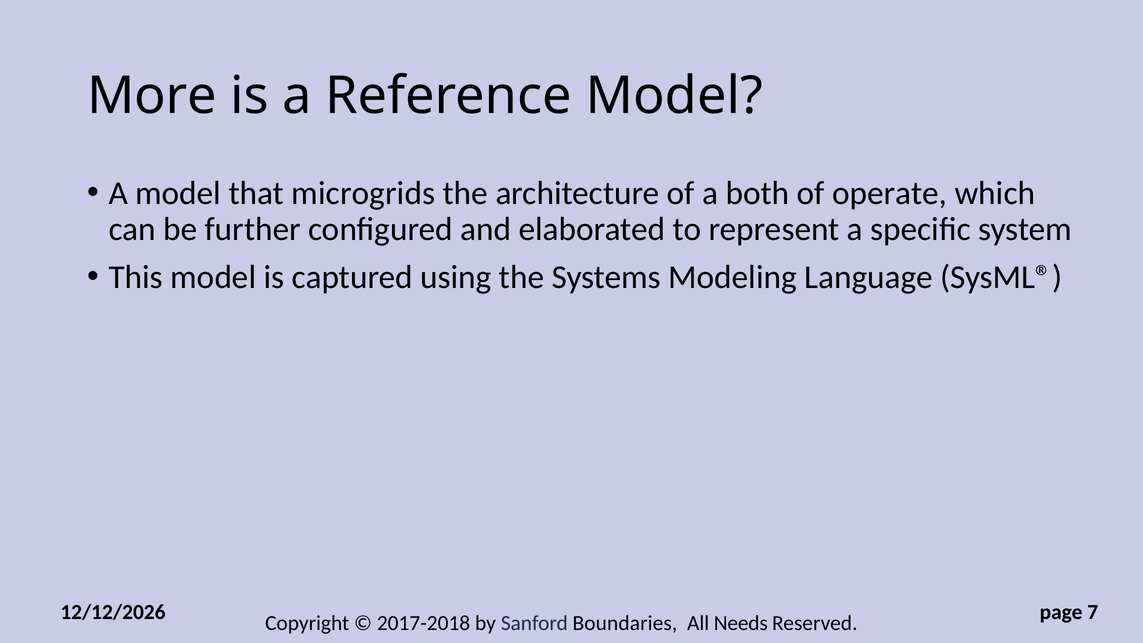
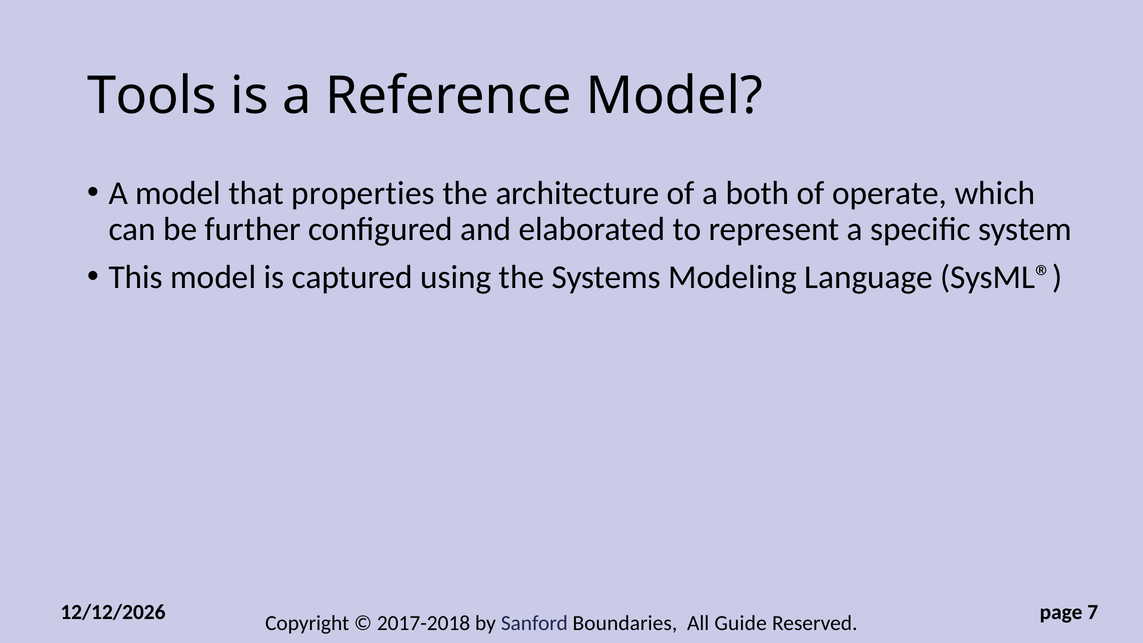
More: More -> Tools
microgrids: microgrids -> properties
Needs: Needs -> Guide
